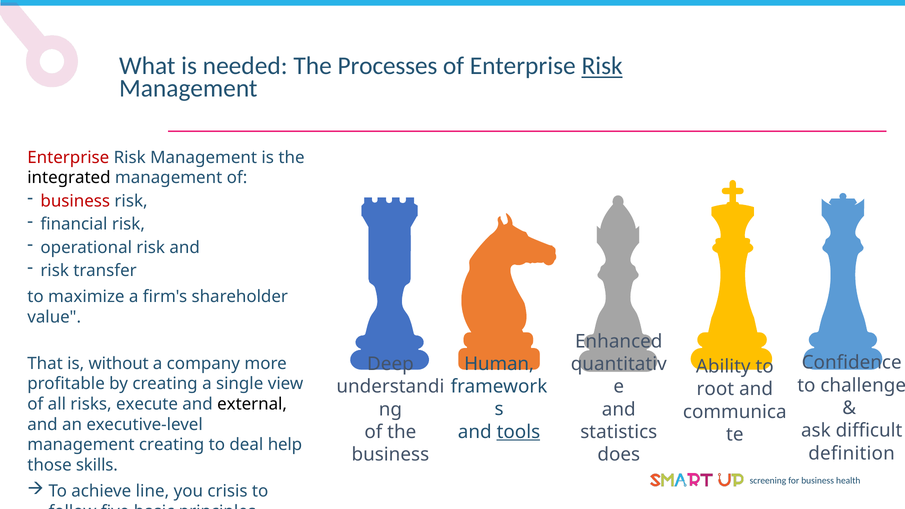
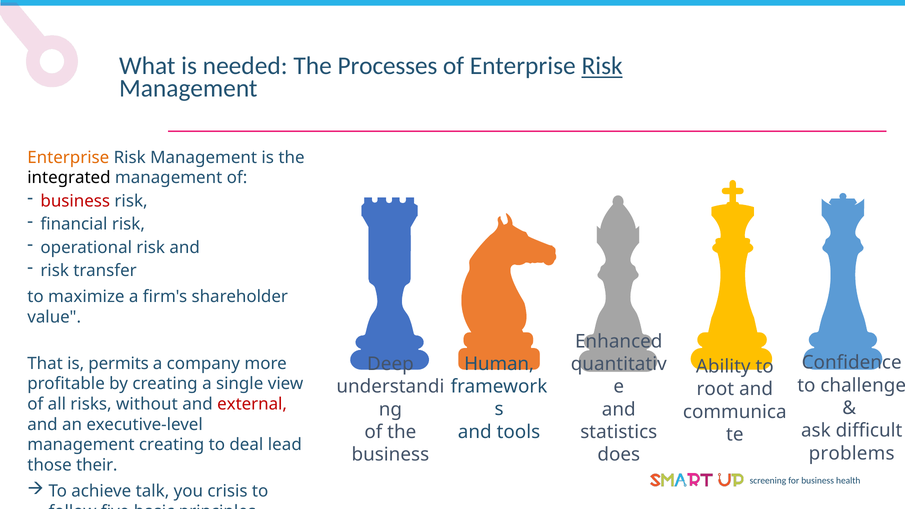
Enterprise at (68, 158) colour: red -> orange
without: without -> permits
execute: execute -> without
external colour: black -> red
tools underline: present -> none
help: help -> lead
definition: definition -> problems
skills: skills -> their
line: line -> talk
